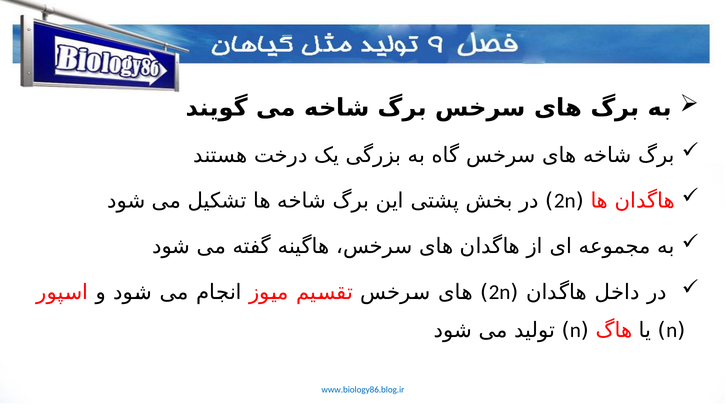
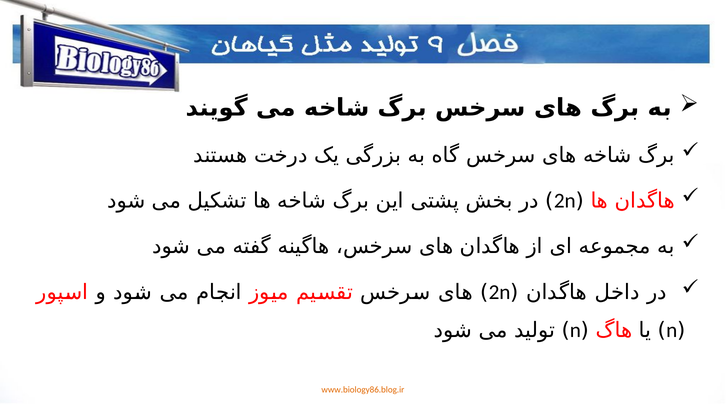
www.biology86.blog.ir colour: blue -> orange
